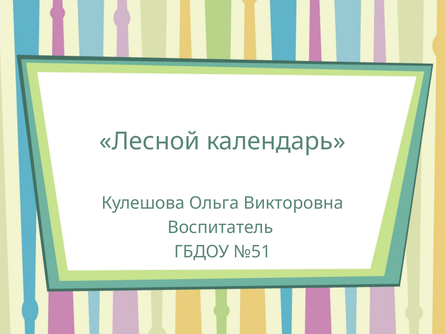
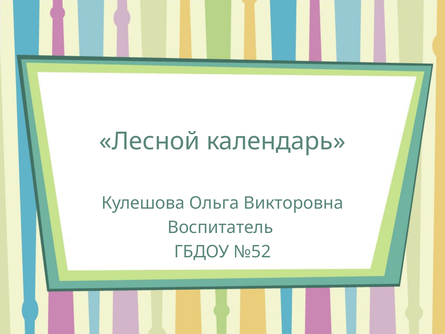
№51: №51 -> №52
